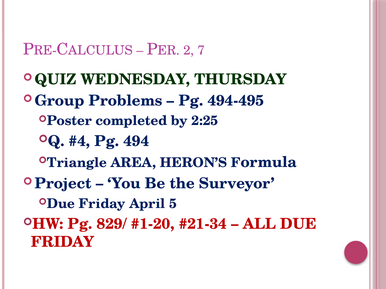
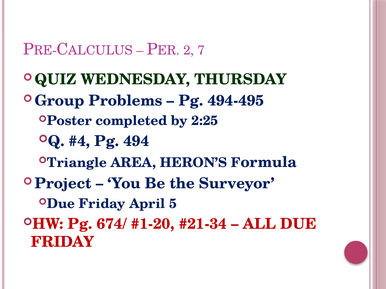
829/: 829/ -> 674/
